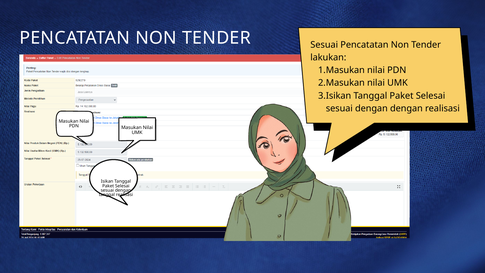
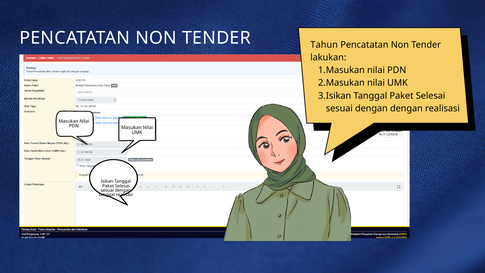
TENDER Sesuai: Sesuai -> Tahun
